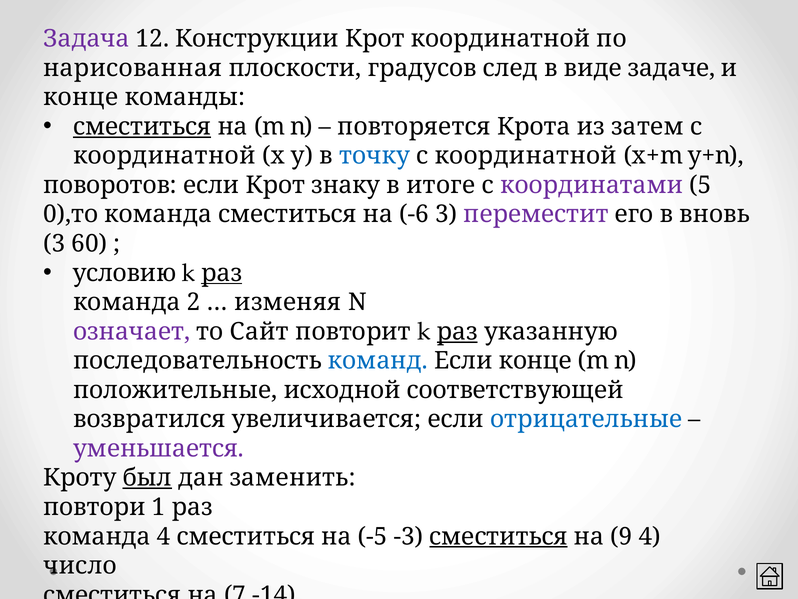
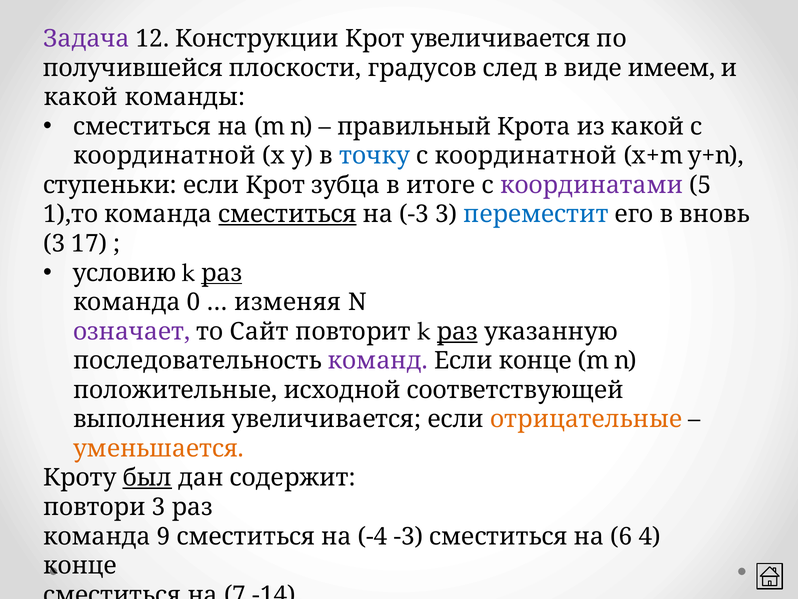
Крот координатной: координатной -> увеличивается
нарисованная: нарисованная -> получившейся
задаче: задаче -> имеем
конце at (81, 97): конце -> какой
сместиться at (142, 127) underline: present -> none
повторяется: повторяется -> правильный
из затем: затем -> какой
поворотов: поворотов -> ступеньки
знаку: знаку -> зубца
0),то: 0),то -> 1),то
сместиться at (287, 214) underline: none -> present
на -6: -6 -> -3
переместит colour: purple -> blue
60: 60 -> 17
2: 2 -> 0
команд colour: blue -> purple
возвратился: возвратился -> выполнения
отрицательные colour: blue -> orange
уменьшается colour: purple -> orange
заменить: заменить -> содержит
повтори 1: 1 -> 3
команда 4: 4 -> 9
-5: -5 -> -4
сместиться at (499, 536) underline: present -> none
9: 9 -> 6
число at (80, 565): число -> конце
